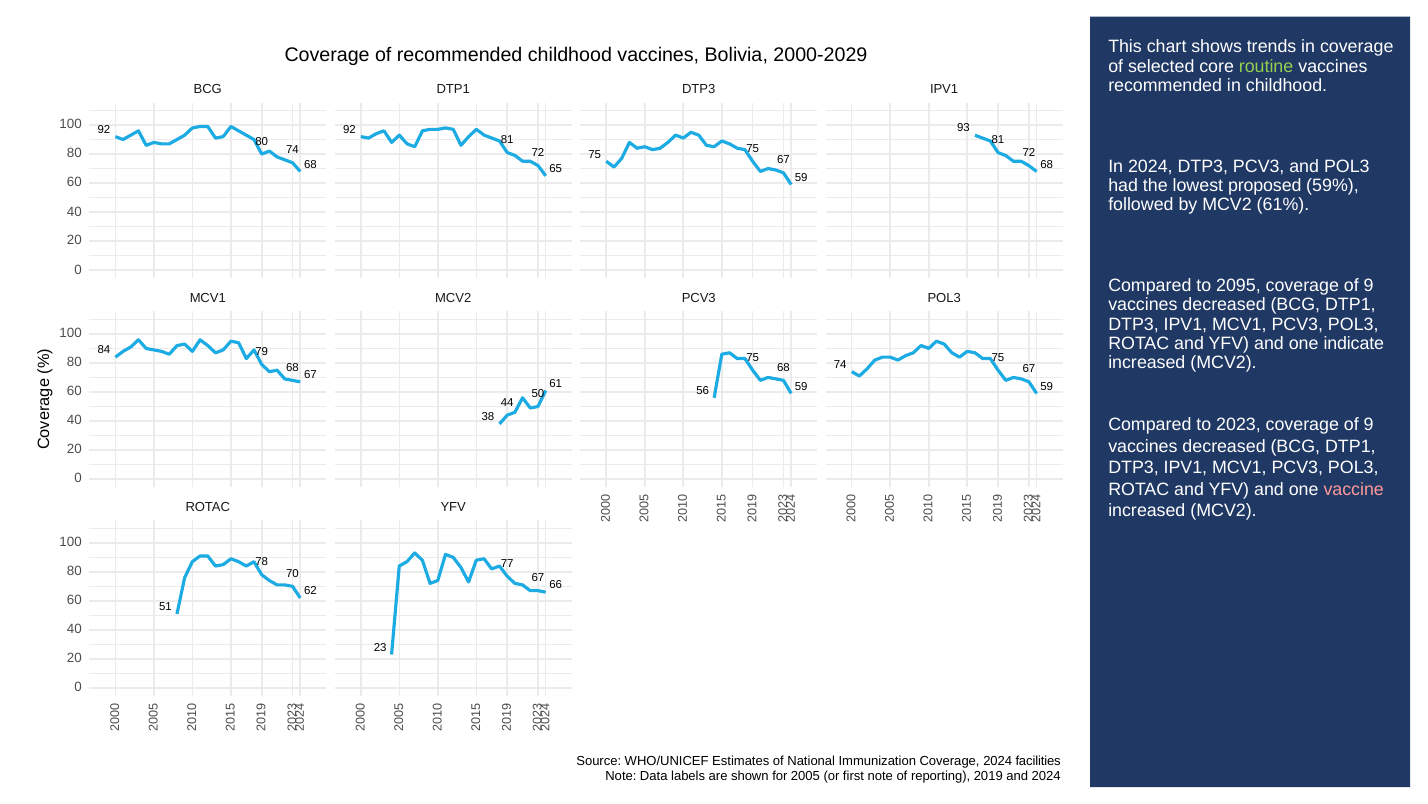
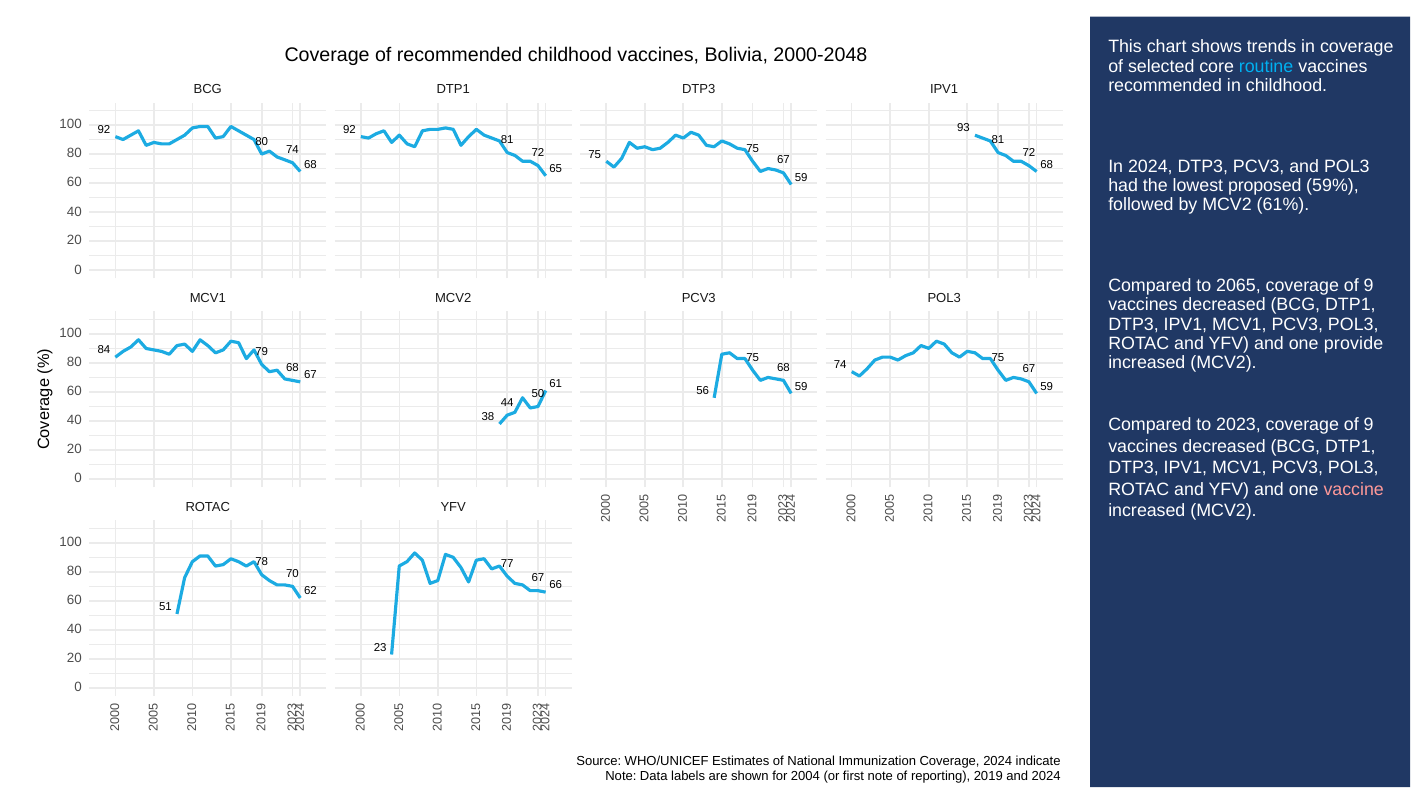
2000-2029: 2000-2029 -> 2000-2048
routine colour: light green -> light blue
2095: 2095 -> 2065
indicate: indicate -> provide
facilities: facilities -> indicate
2005: 2005 -> 2004
